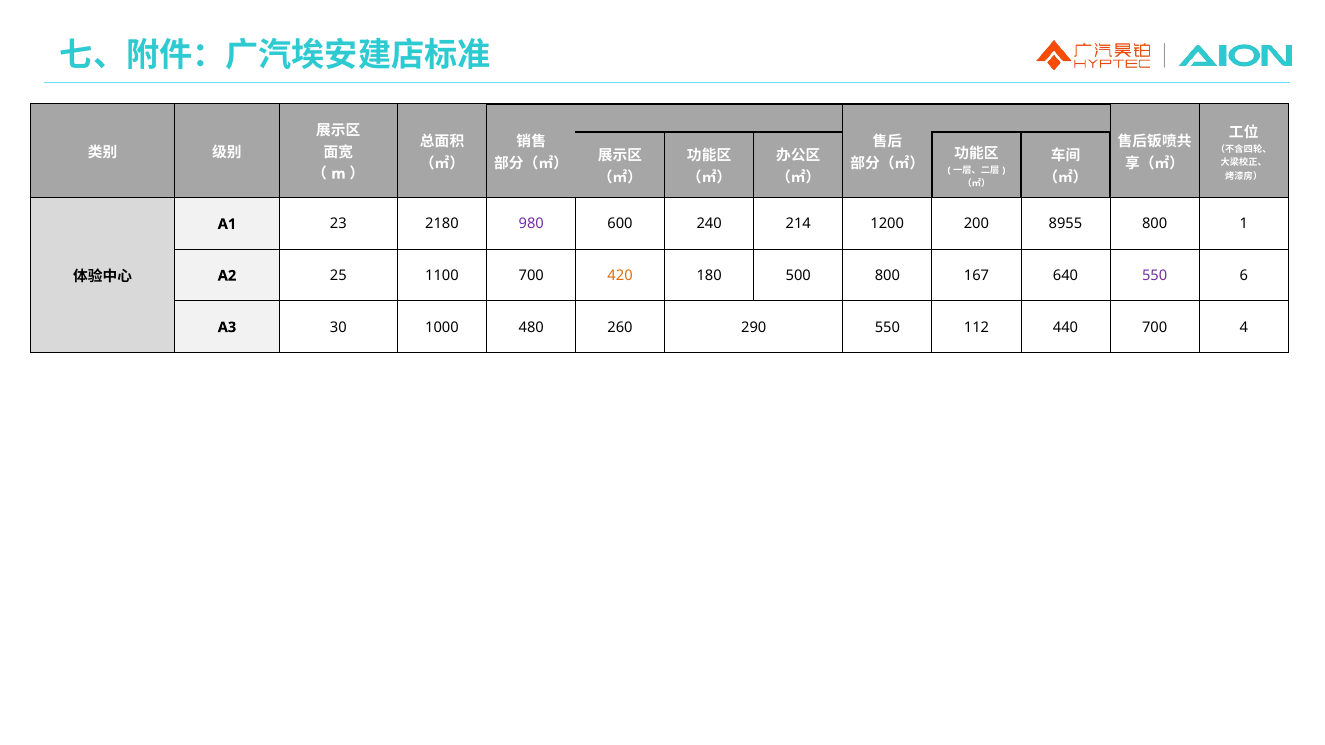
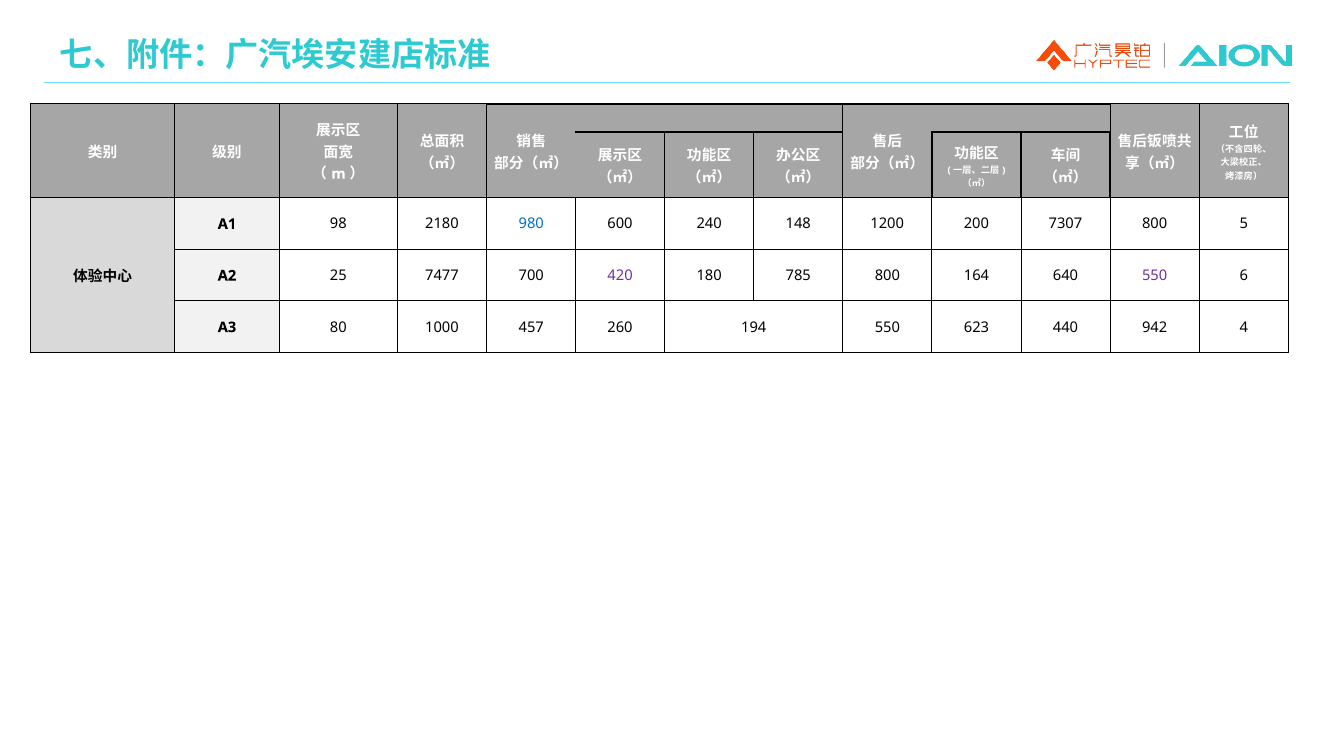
23: 23 -> 98
980 colour: purple -> blue
214: 214 -> 148
8955: 8955 -> 7307
1: 1 -> 5
1100: 1100 -> 7477
420 colour: orange -> purple
500: 500 -> 785
167: 167 -> 164
30: 30 -> 80
480: 480 -> 457
290: 290 -> 194
112: 112 -> 623
440 700: 700 -> 942
